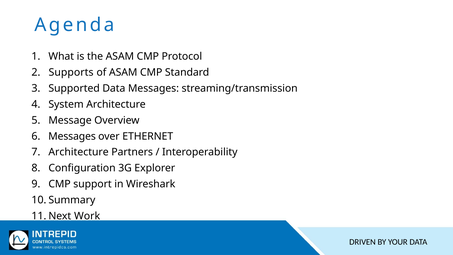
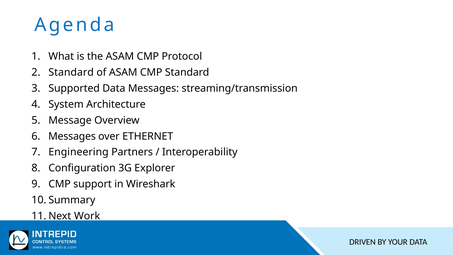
Supports at (71, 72): Supports -> Standard
Architecture at (79, 152): Architecture -> Engineering
